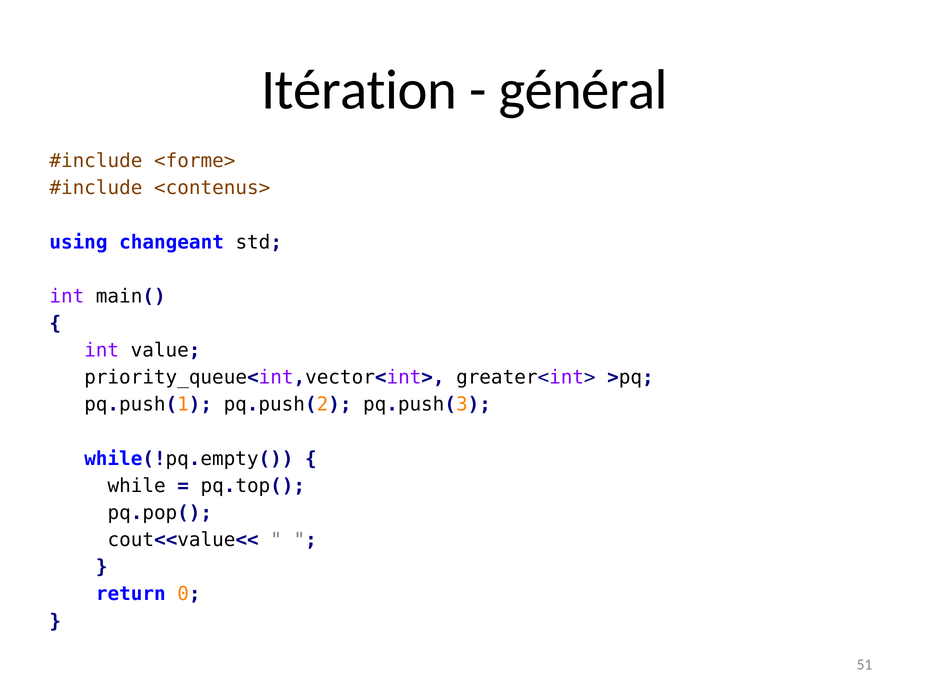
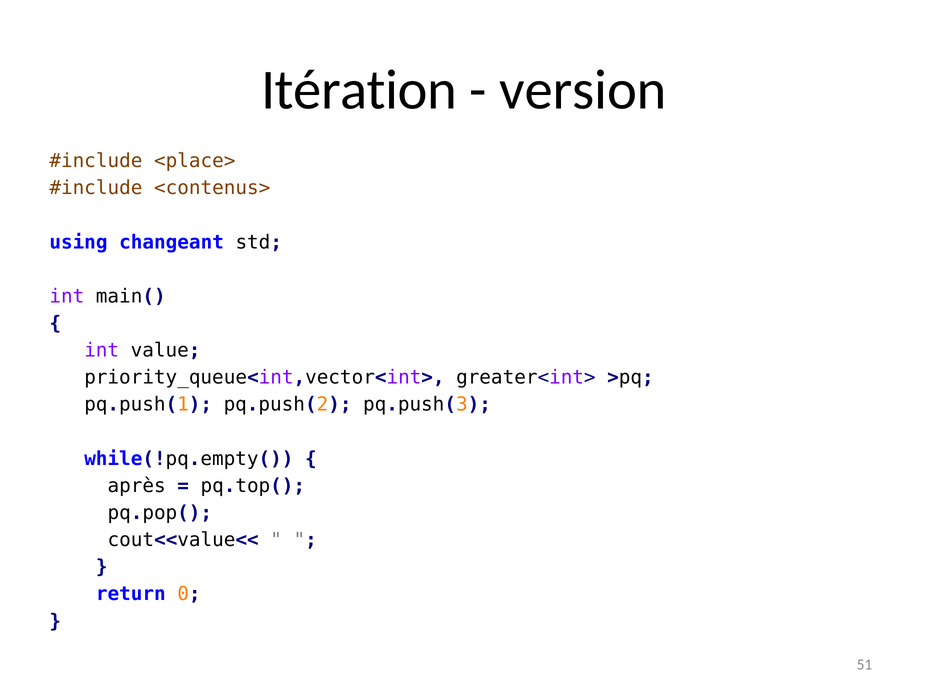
général: général -> version
<forme>: <forme> -> <place>
while: while -> après
